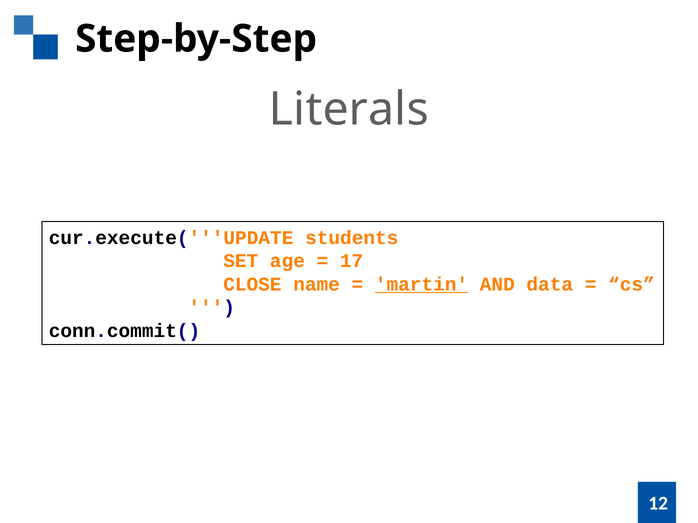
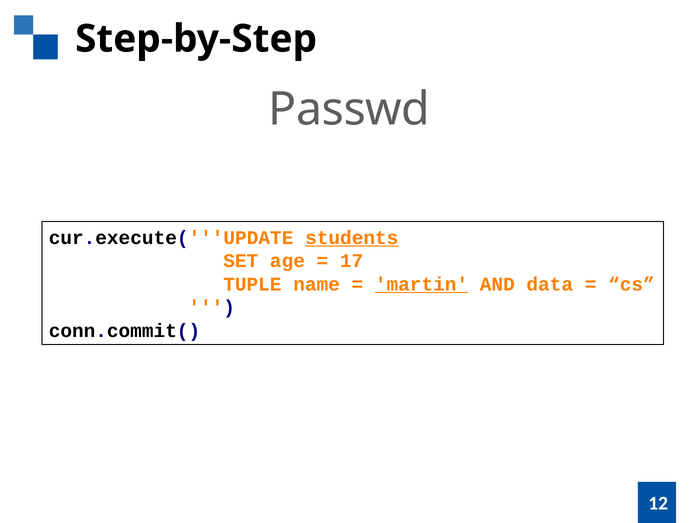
Literals: Literals -> Passwd
students underline: none -> present
CLOSE: CLOSE -> TUPLE
